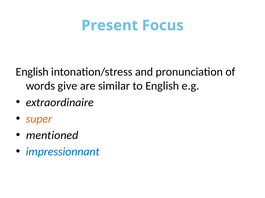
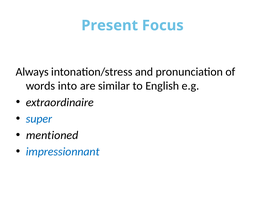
English at (32, 72): English -> Always
give: give -> into
super colour: orange -> blue
